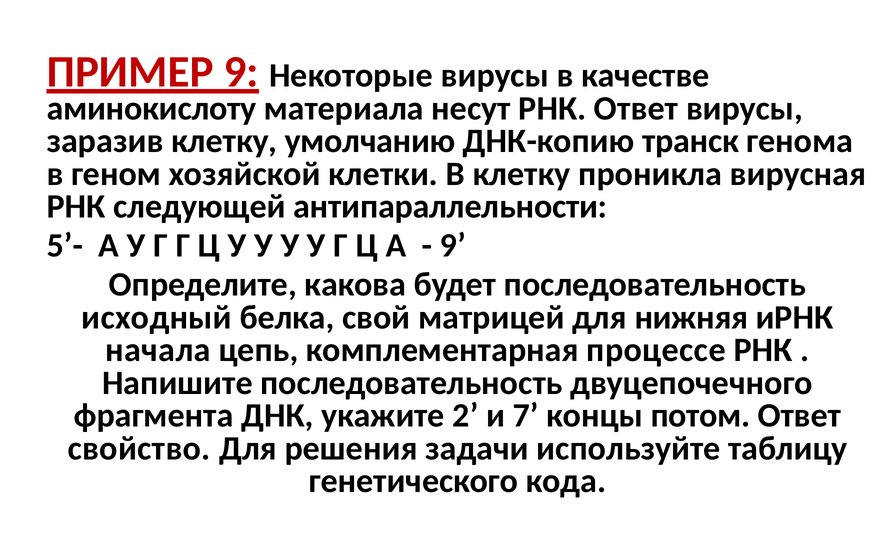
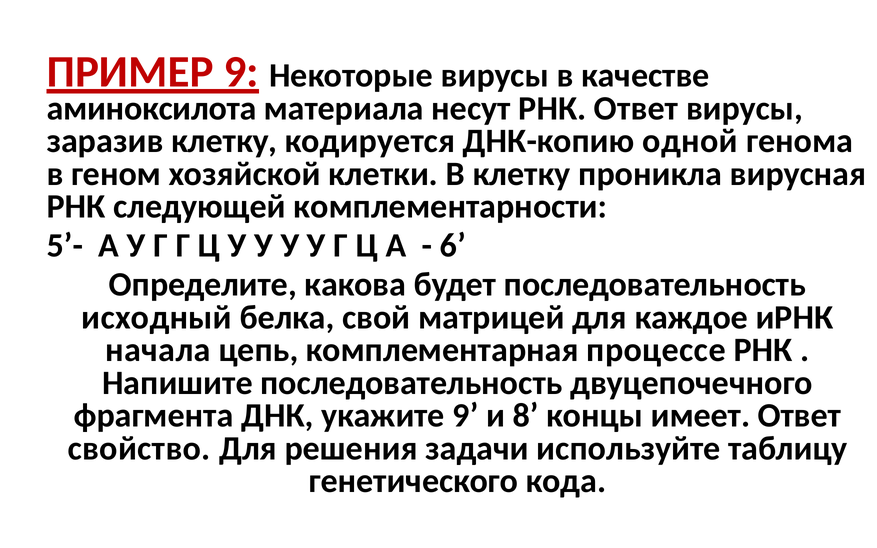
аминокислоту: аминокислоту -> аминоксилота
умолчанию: умолчанию -> кодируется
транск: транск -> одной
антипараллельности: антипараллельности -> комплементарности
9 at (453, 246): 9 -> 6
нижняя: нижняя -> каждое
укажите 2: 2 -> 9
7: 7 -> 8
потом: потом -> имеет
